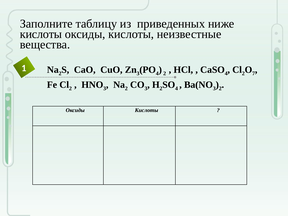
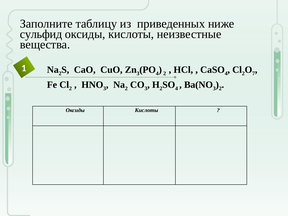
кислоты at (41, 34): кислоты -> сульфид
